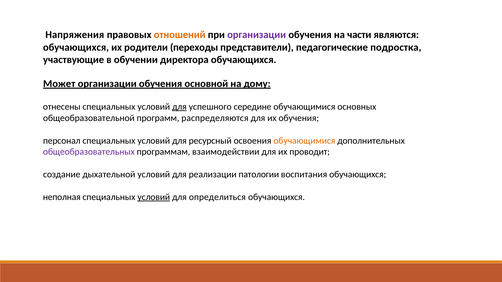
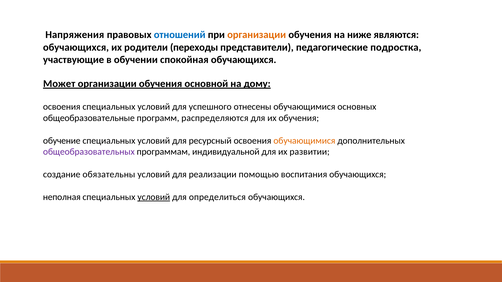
отношений colour: orange -> blue
организации at (257, 35) colour: purple -> orange
части: части -> ниже
директора: директора -> спокойная
отнесены at (62, 107): отнесены -> освоения
для at (179, 107) underline: present -> none
середине: середине -> отнесены
общеобразовательной: общеобразовательной -> общеобразовательные
персонал: персонал -> обучение
взаимодействии: взаимодействии -> индивидуальной
проводит: проводит -> развитии
дыхательной: дыхательной -> обязательны
патологии: патологии -> помощью
